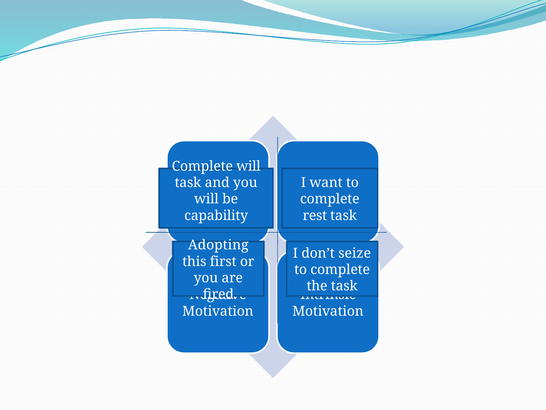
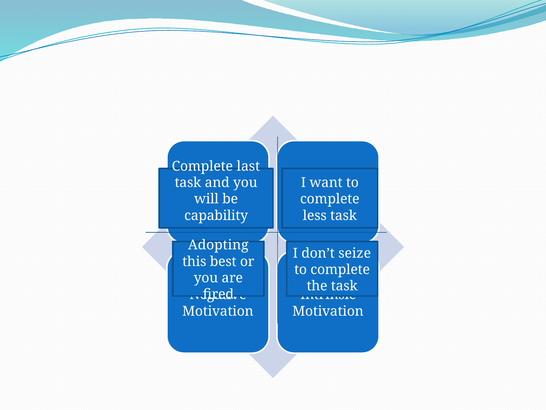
Complete will: will -> last
rest: rest -> less
first: first -> best
